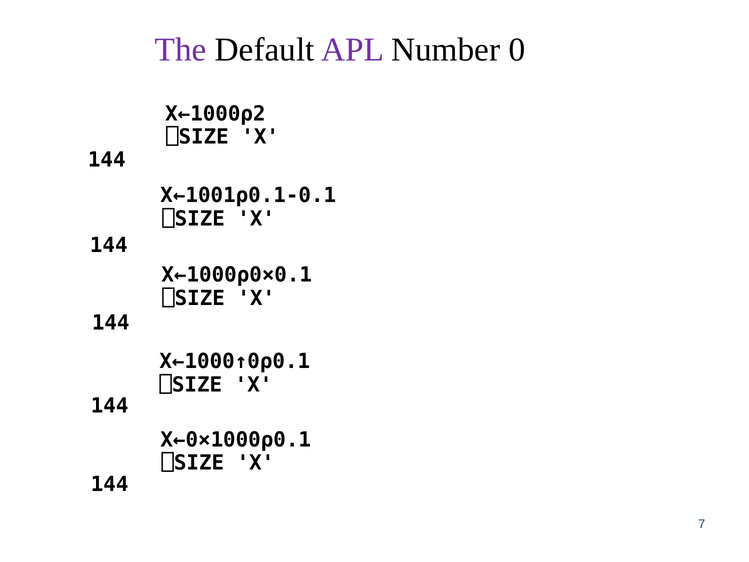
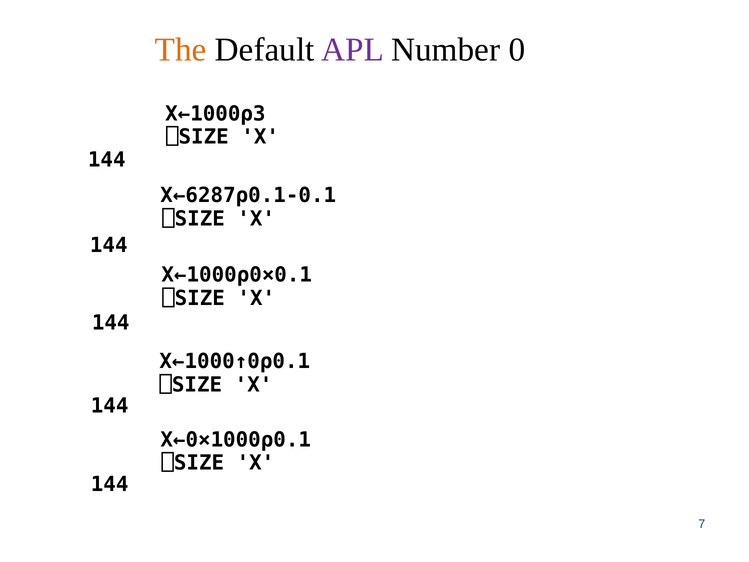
The colour: purple -> orange
X←1000⍴2: X←1000⍴2 -> X←1000⍴3
X←1001⍴0.1-0.1: X←1001⍴0.1-0.1 -> X←6287⍴0.1-0.1
